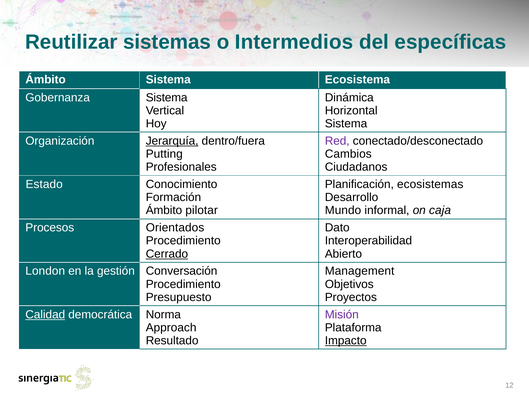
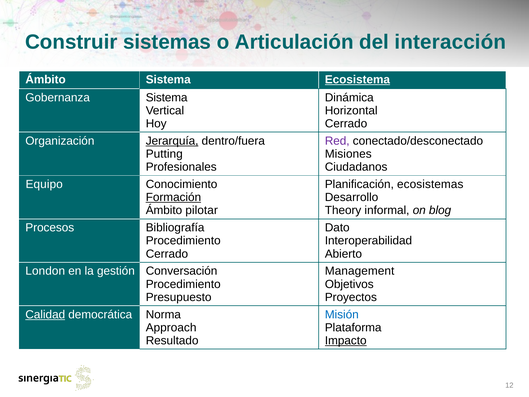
Reutilizar: Reutilizar -> Construir
Intermedios: Intermedios -> Articulación
específicas: específicas -> interacción
Ecosistema underline: none -> present
Sistema at (346, 124): Sistema -> Cerrado
Cambios: Cambios -> Misiones
Estado: Estado -> Equipo
Formación underline: none -> present
Mundo: Mundo -> Theory
caja: caja -> blog
Orientados: Orientados -> Bibliografía
Cerrado at (167, 254) underline: present -> none
Misión colour: purple -> blue
